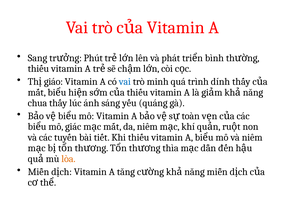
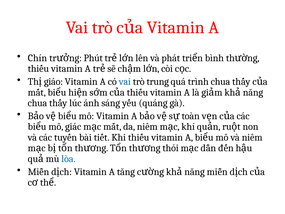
Sang: Sang -> Chín
minh: minh -> trung
trình dính: dính -> chua
thìa: thìa -> thói
lòa colour: orange -> blue
